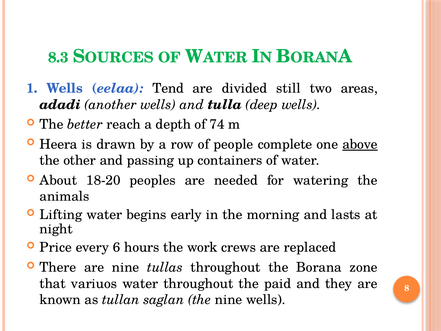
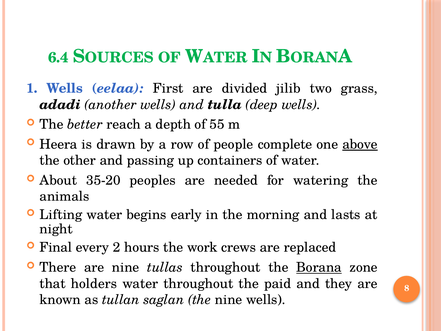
8.3: 8.3 -> 6.4
Tend: Tend -> First
still: still -> jilib
areas: areas -> grass
74: 74 -> 55
18-20: 18-20 -> 35-20
Price: Price -> Final
6: 6 -> 2
Borana underline: none -> present
variuos: variuos -> holders
